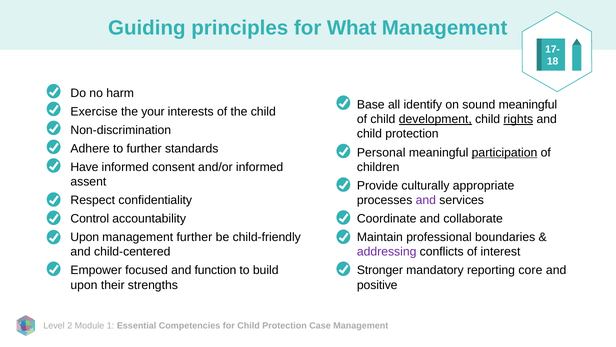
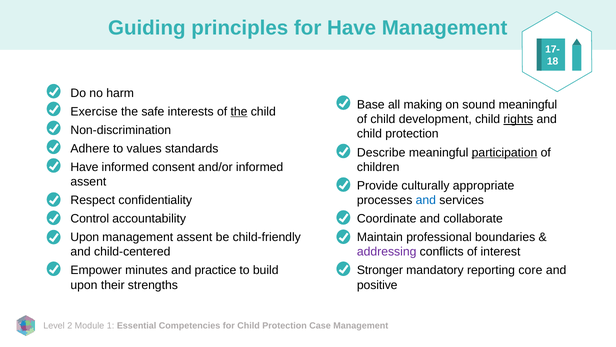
for What: What -> Have
identify: identify -> making
your: your -> safe
the at (239, 111) underline: none -> present
development underline: present -> none
to further: further -> values
Personal: Personal -> Describe
and at (426, 200) colour: purple -> blue
management further: further -> assent
focused: focused -> minutes
function: function -> practice
